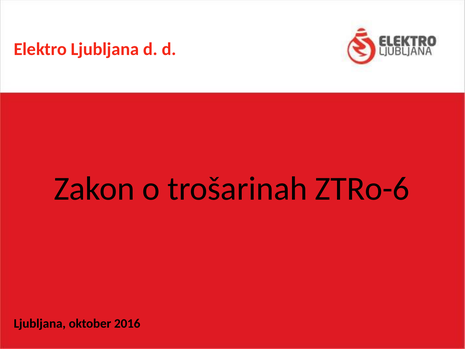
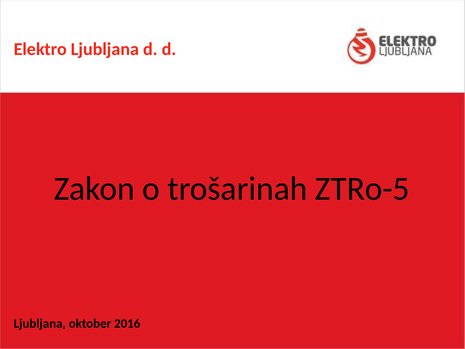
ZTRo-6: ZTRo-6 -> ZTRo-5
